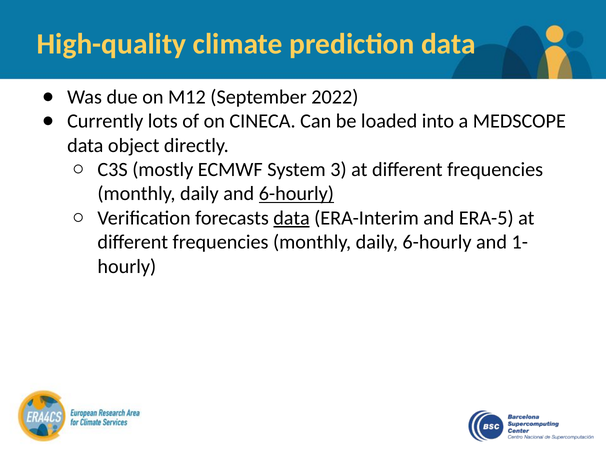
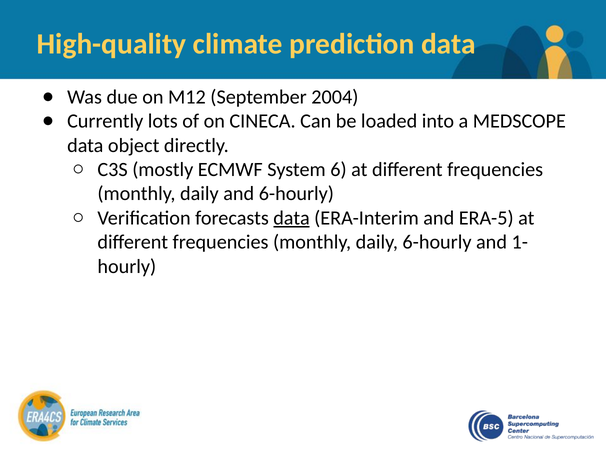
2022: 2022 -> 2004
3: 3 -> 6
6-hourly at (296, 194) underline: present -> none
